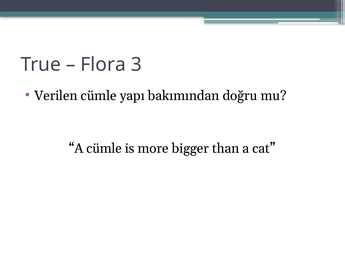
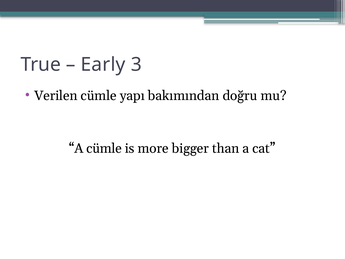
Flora: Flora -> Early
